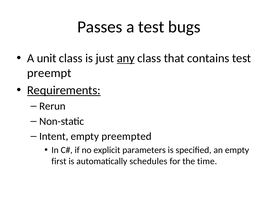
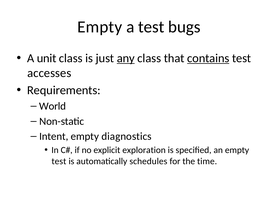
Passes at (100, 27): Passes -> Empty
contains underline: none -> present
preempt: preempt -> accesses
Requirements underline: present -> none
Rerun: Rerun -> World
preempted: preempted -> diagnostics
parameters: parameters -> exploration
first at (59, 162): first -> test
